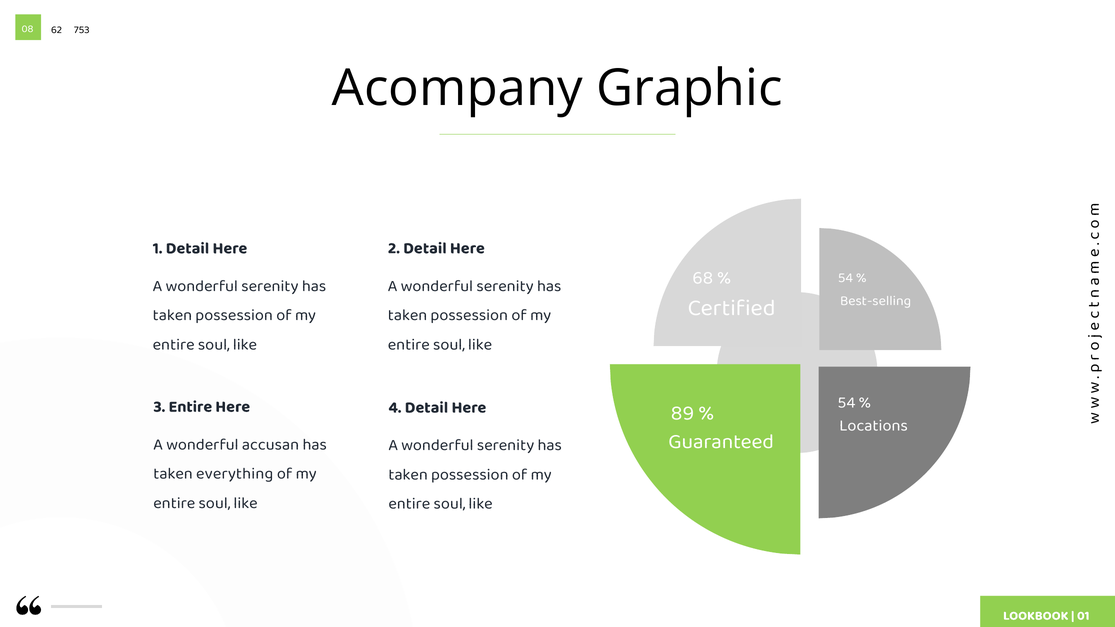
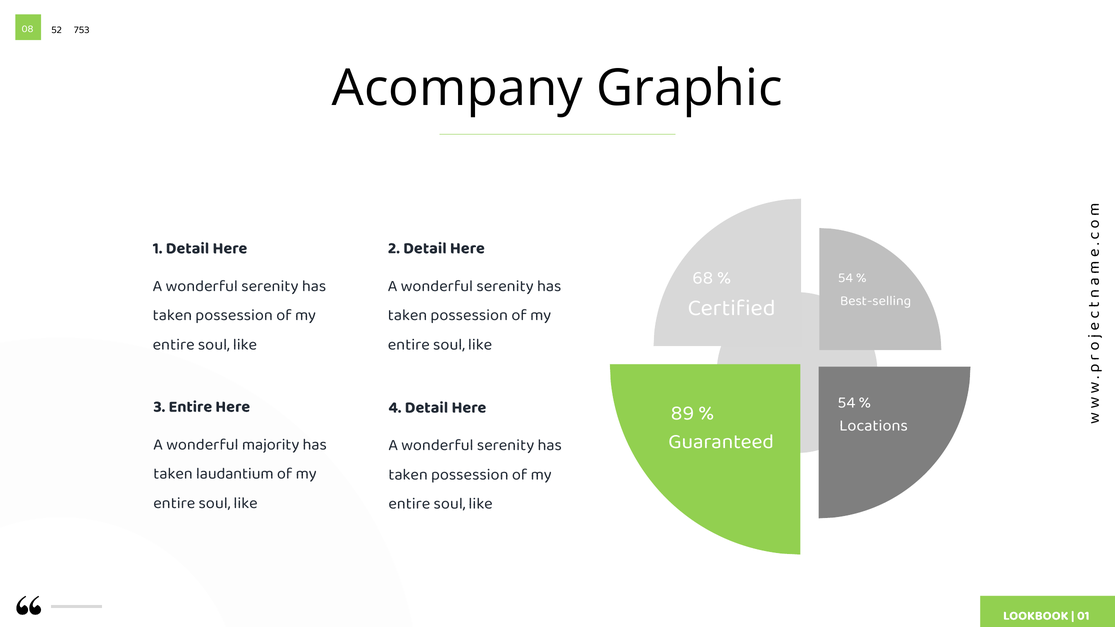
62: 62 -> 52
accusan: accusan -> majority
everything: everything -> laudantium
